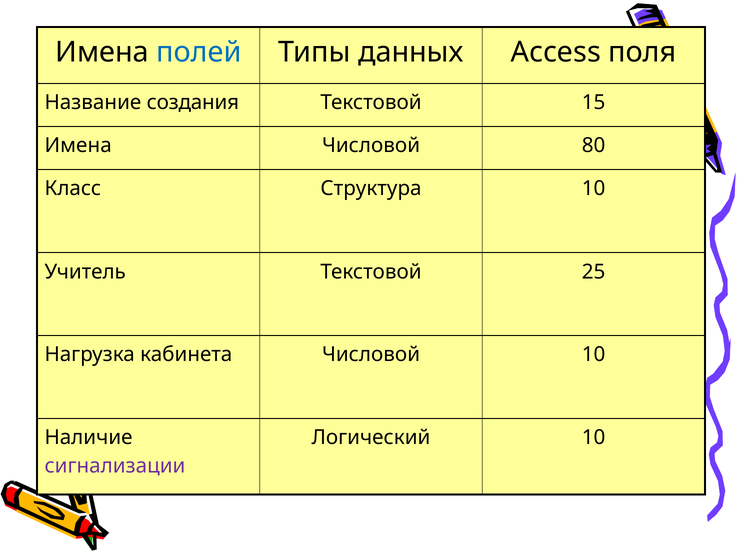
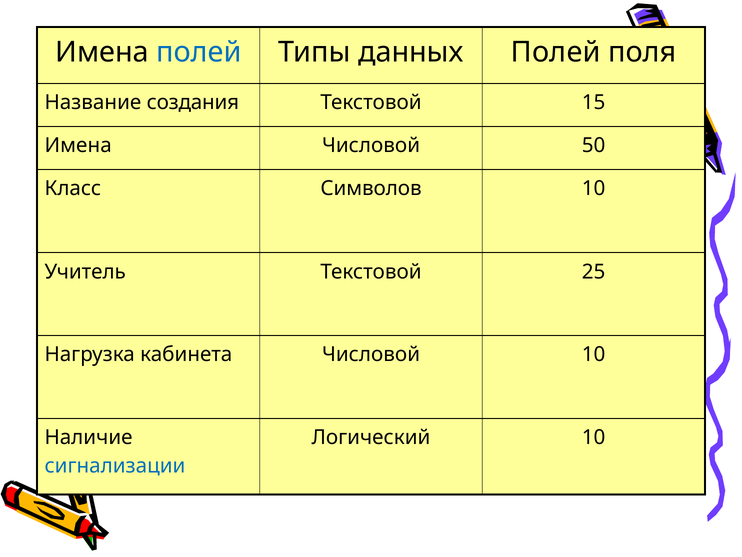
данных Access: Access -> Полей
80: 80 -> 50
Структура: Структура -> Символов
сигнализации colour: purple -> blue
